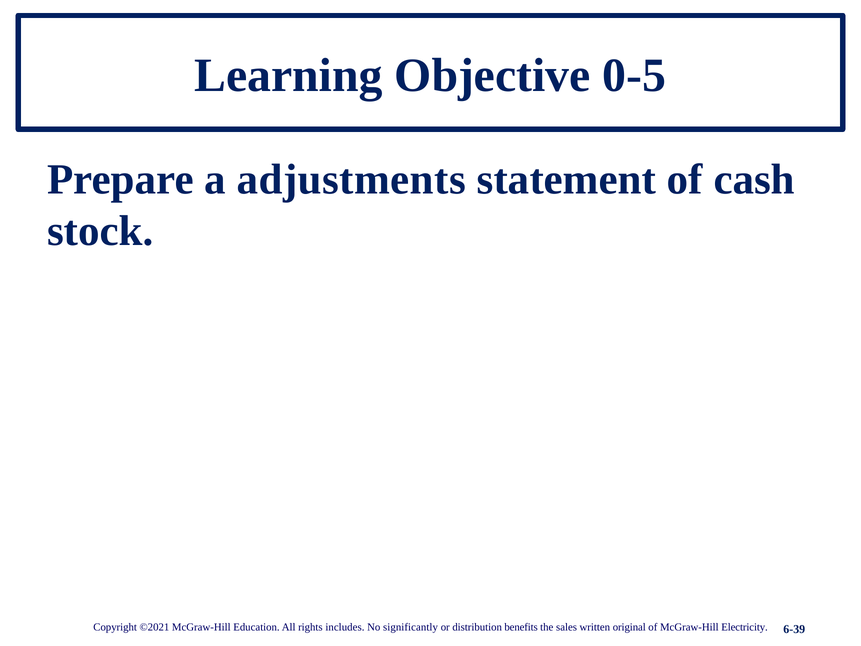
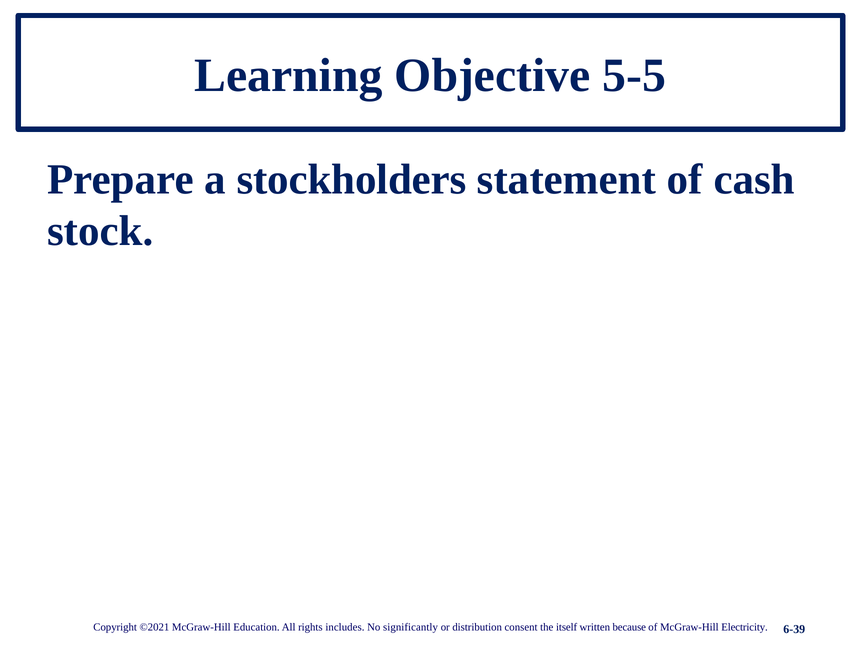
0-5: 0-5 -> 5-5
adjustments: adjustments -> stockholders
benefits: benefits -> consent
sales: sales -> itself
original: original -> because
